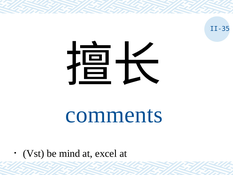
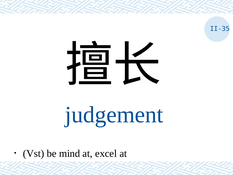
comments: comments -> judgement
